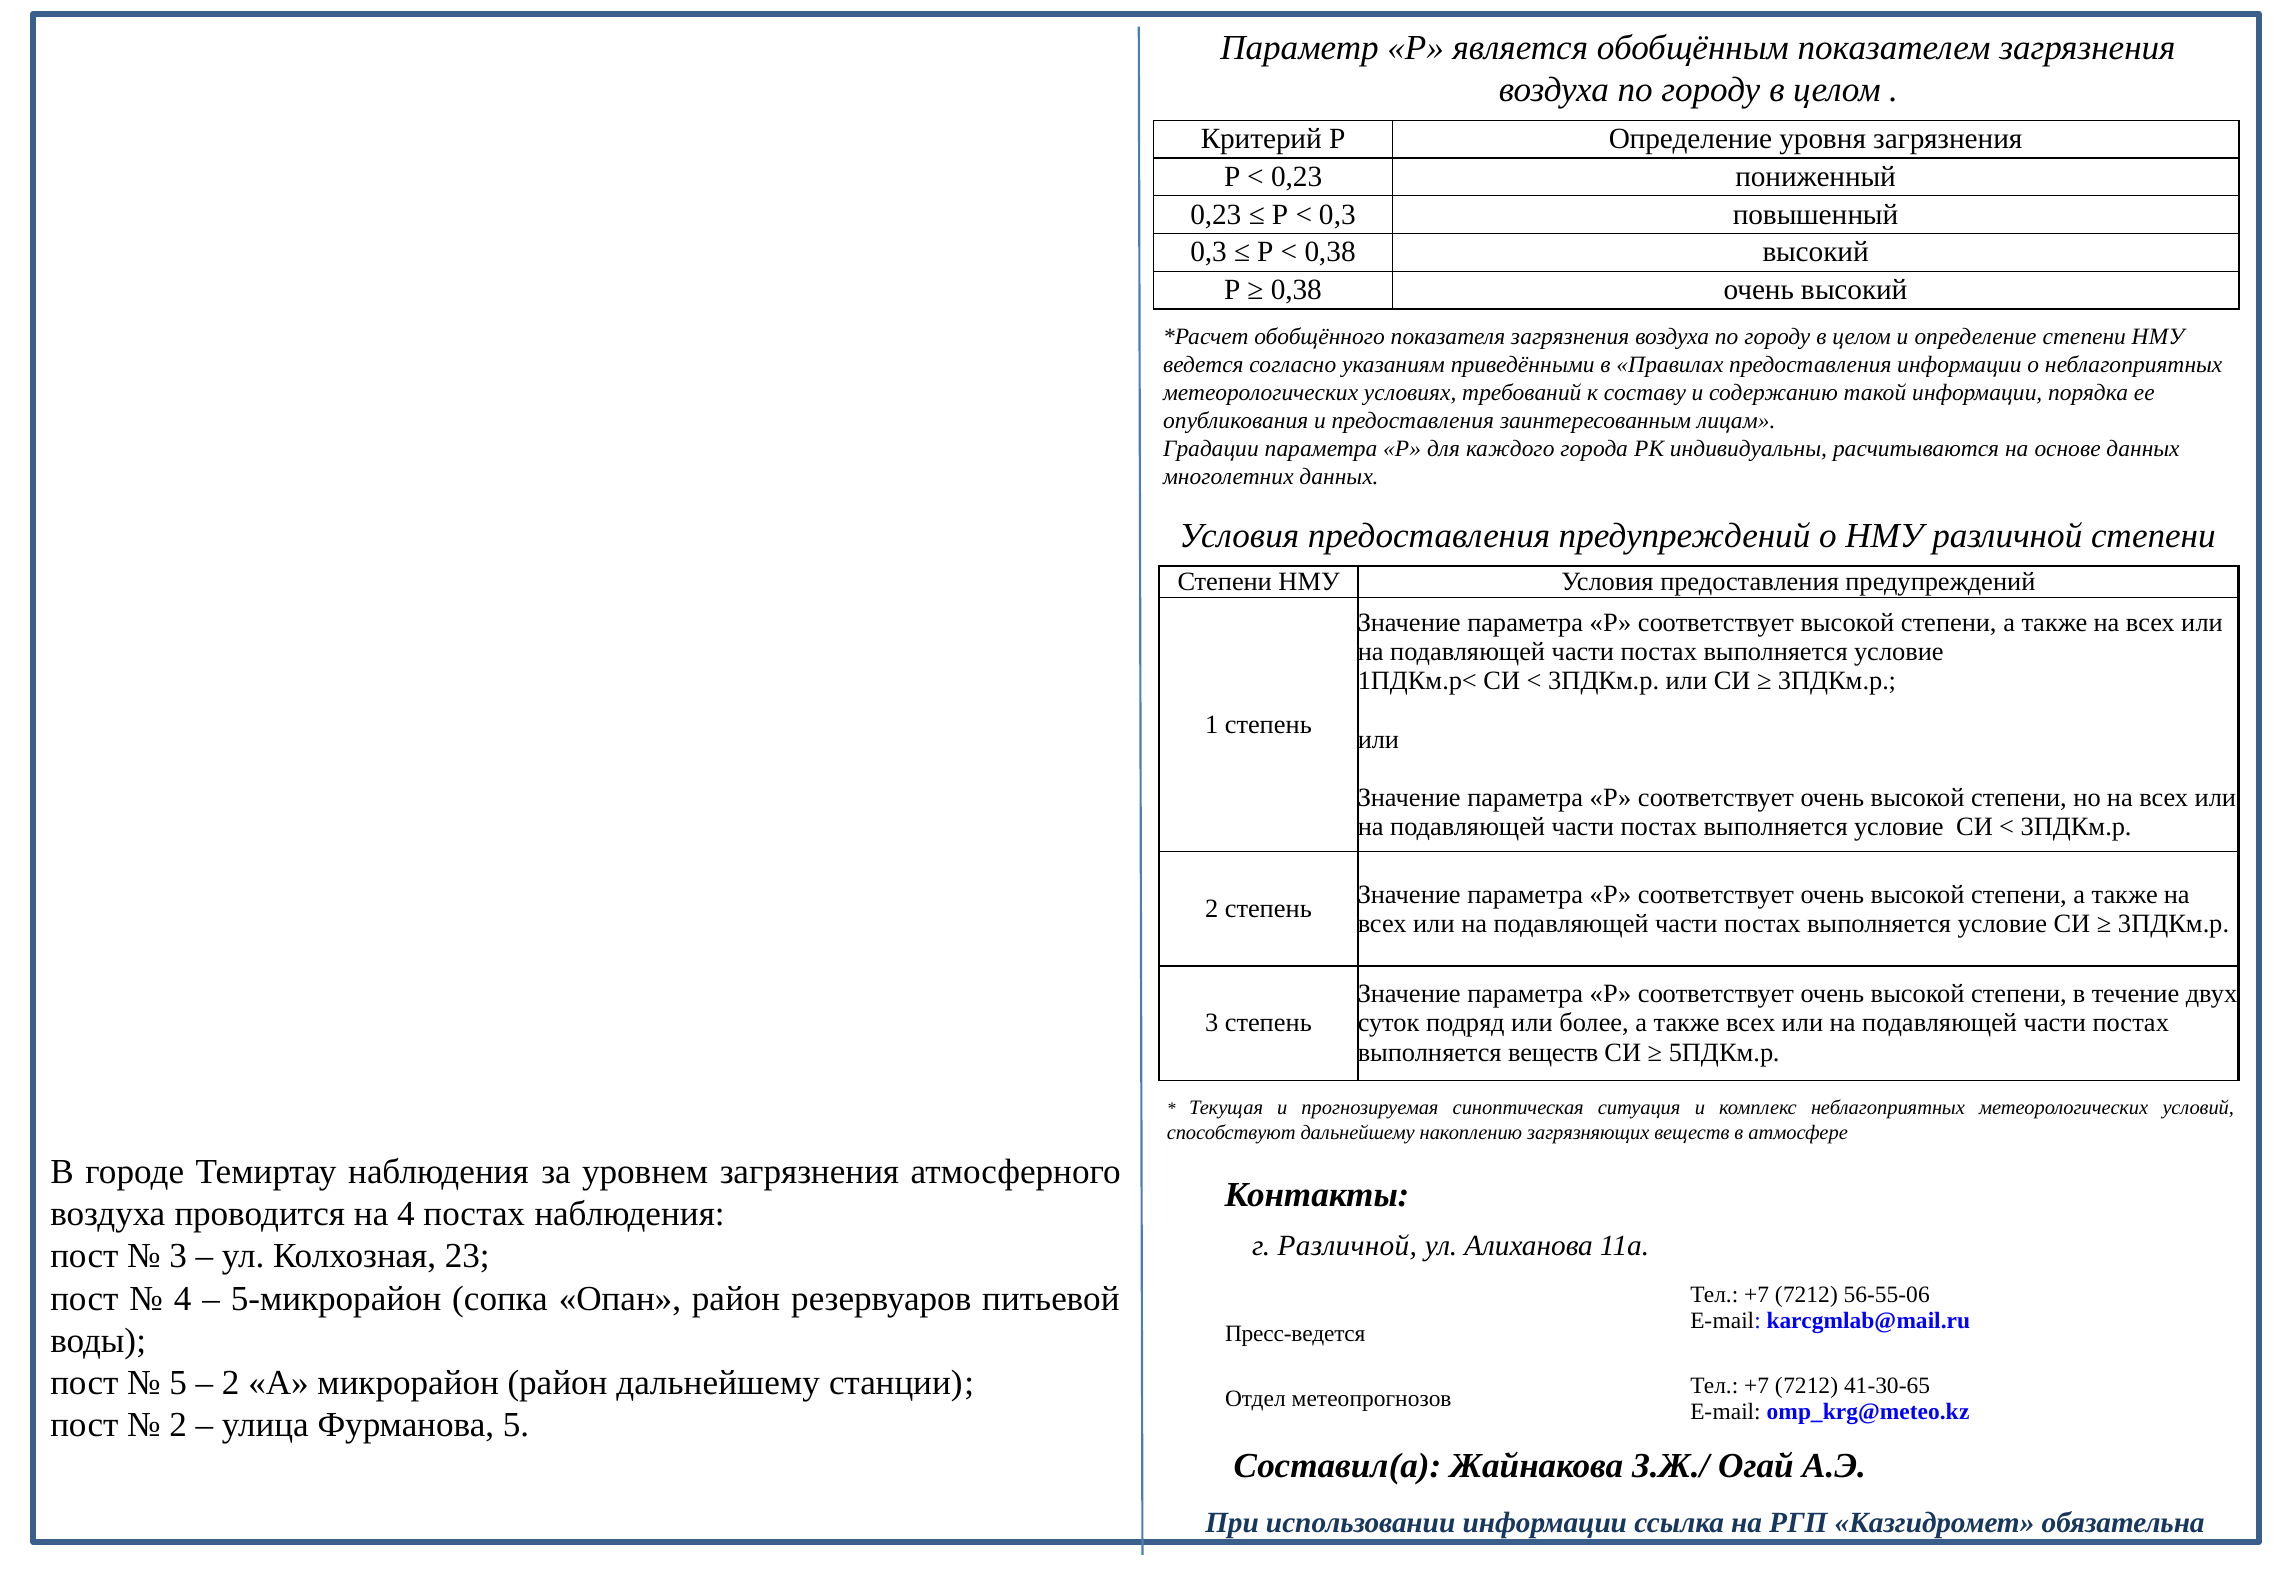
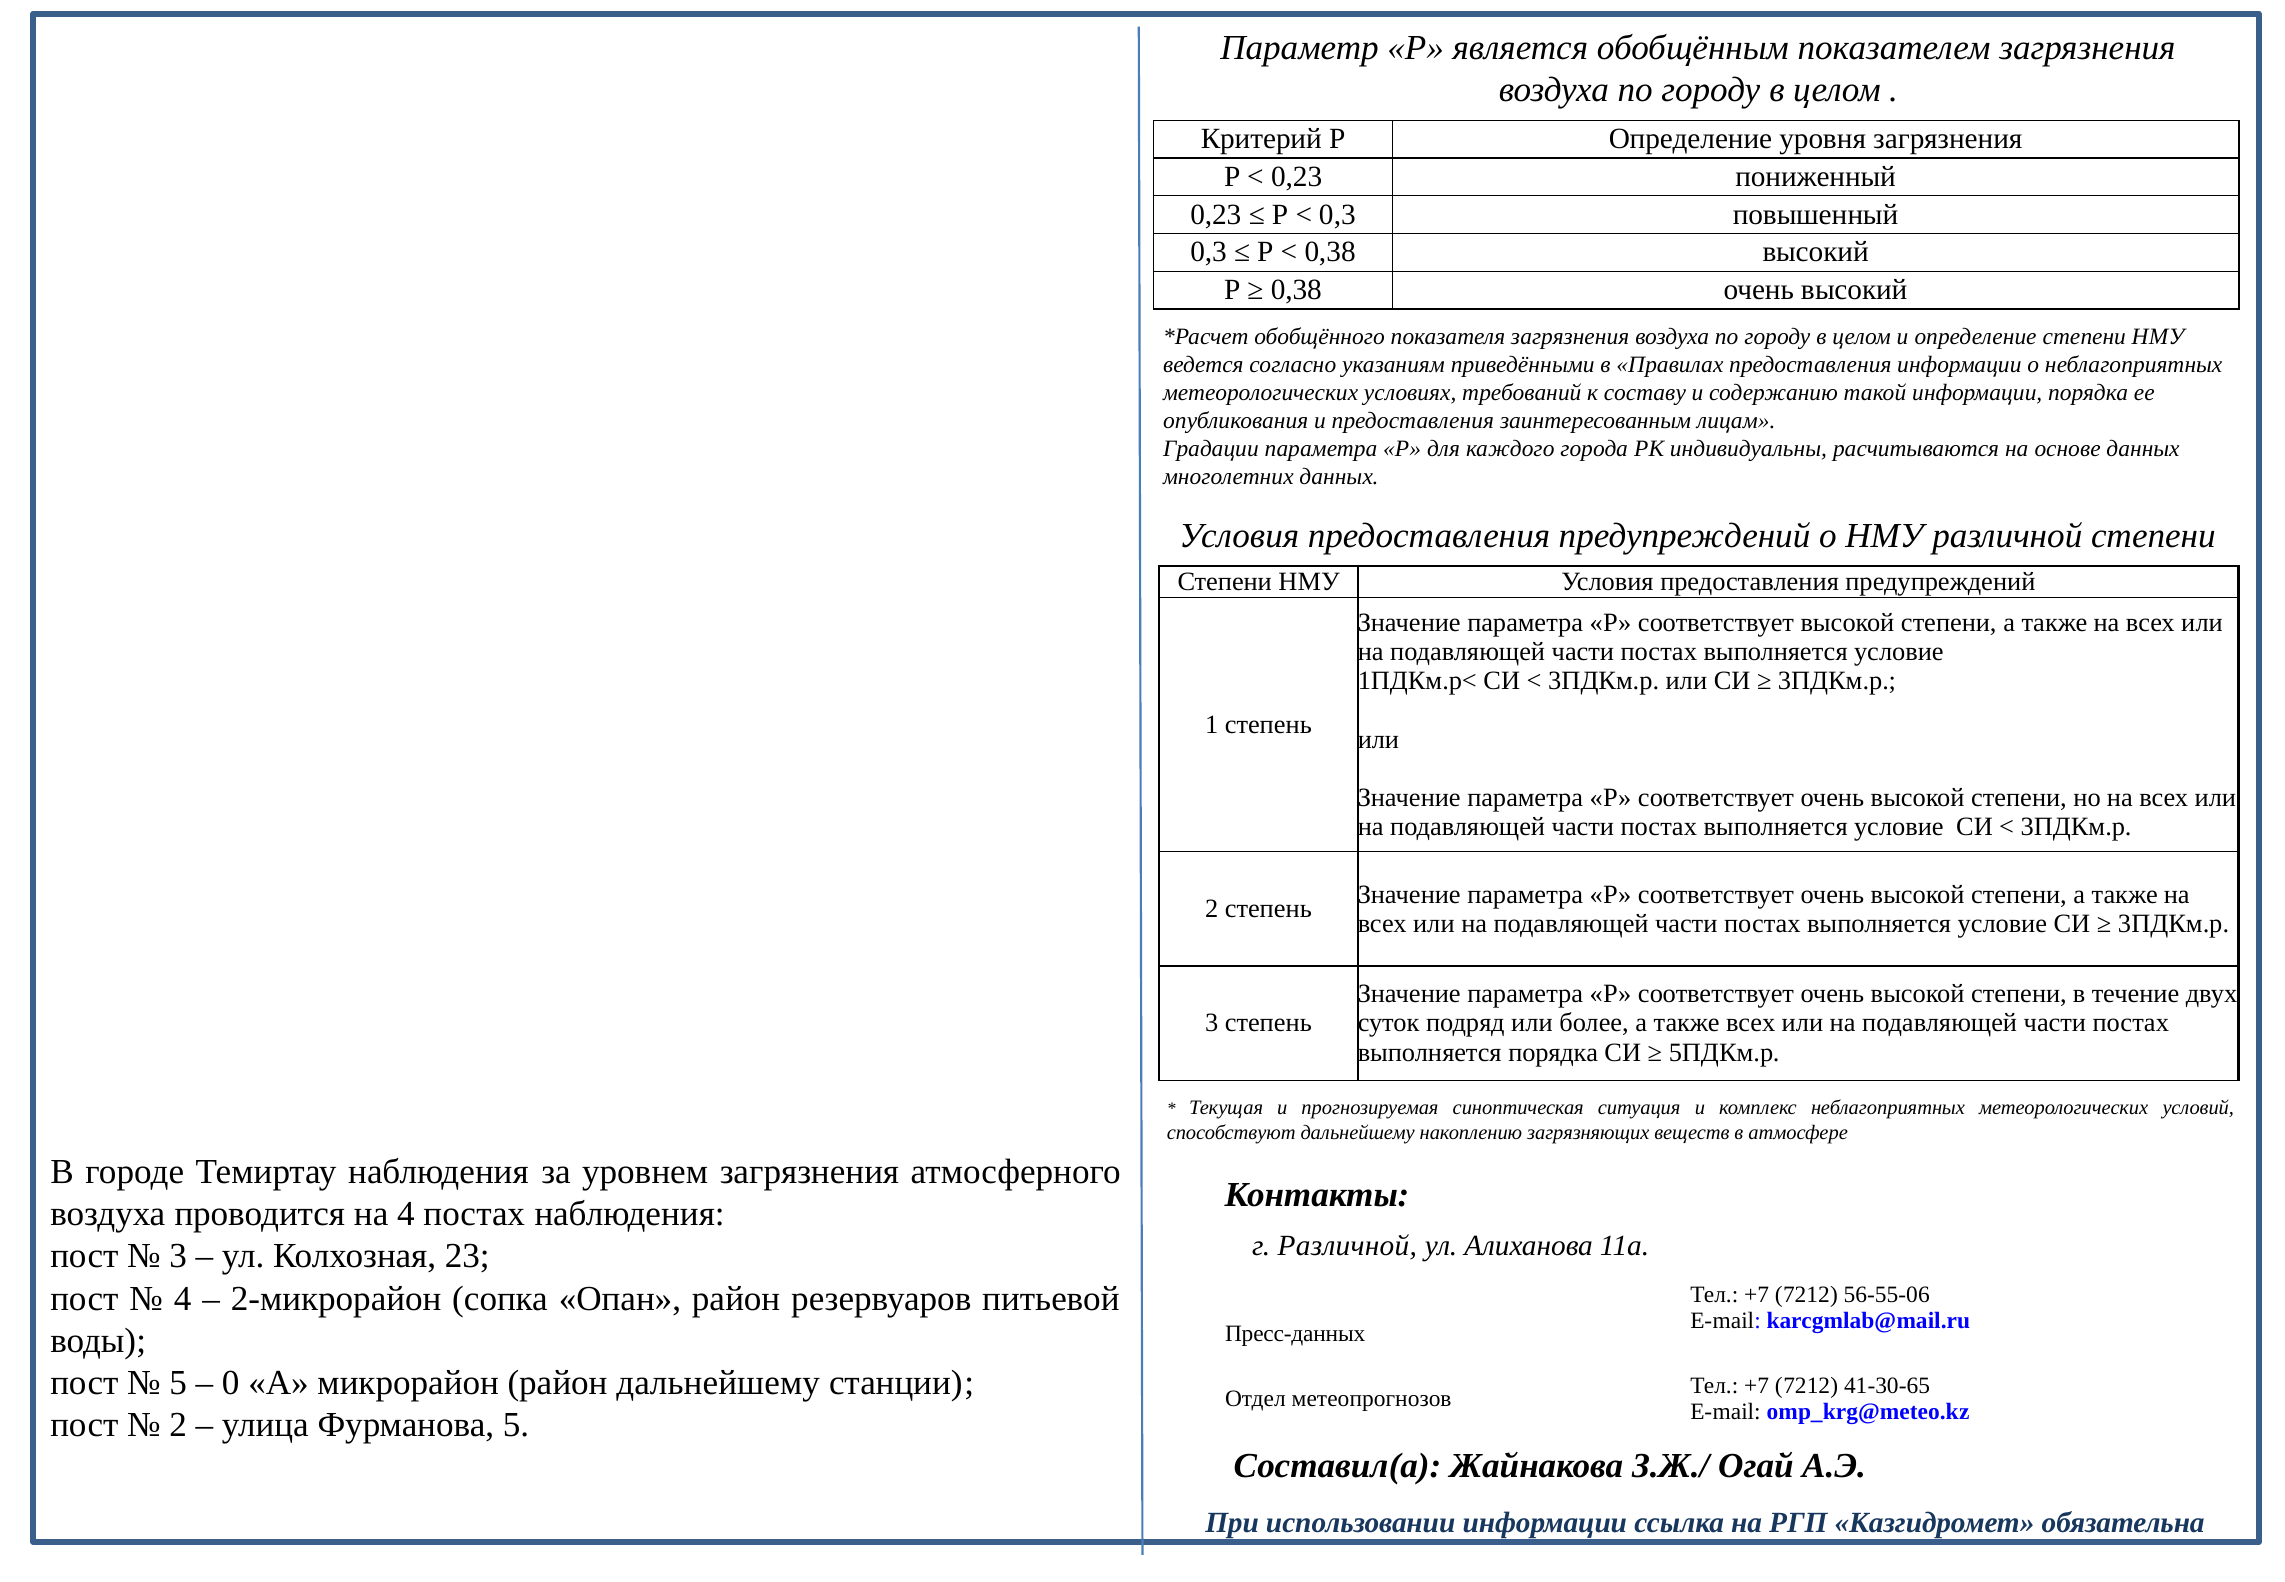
выполняется веществ: веществ -> порядка
5-микрорайон: 5-микрорайон -> 2-микрорайон
Пресс-ведется: Пресс-ведется -> Пресс-данных
2 at (231, 1383): 2 -> 0
